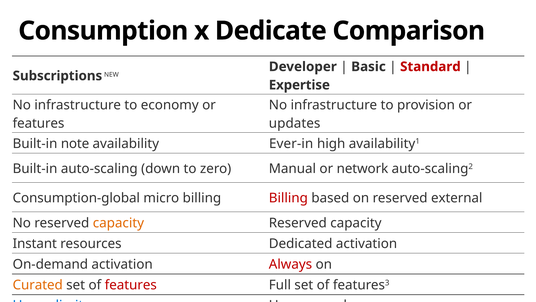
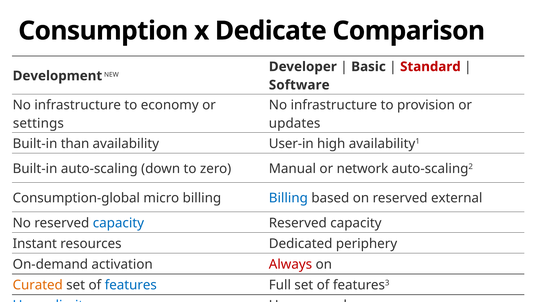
Subscriptions: Subscriptions -> Development
Expertise: Expertise -> Software
features at (38, 123): features -> settings
note: note -> than
Ever-in: Ever-in -> User-in
Billing at (288, 198) colour: red -> blue
capacity at (118, 223) colour: orange -> blue
Dedicated activation: activation -> periphery
features at (131, 285) colour: red -> blue
